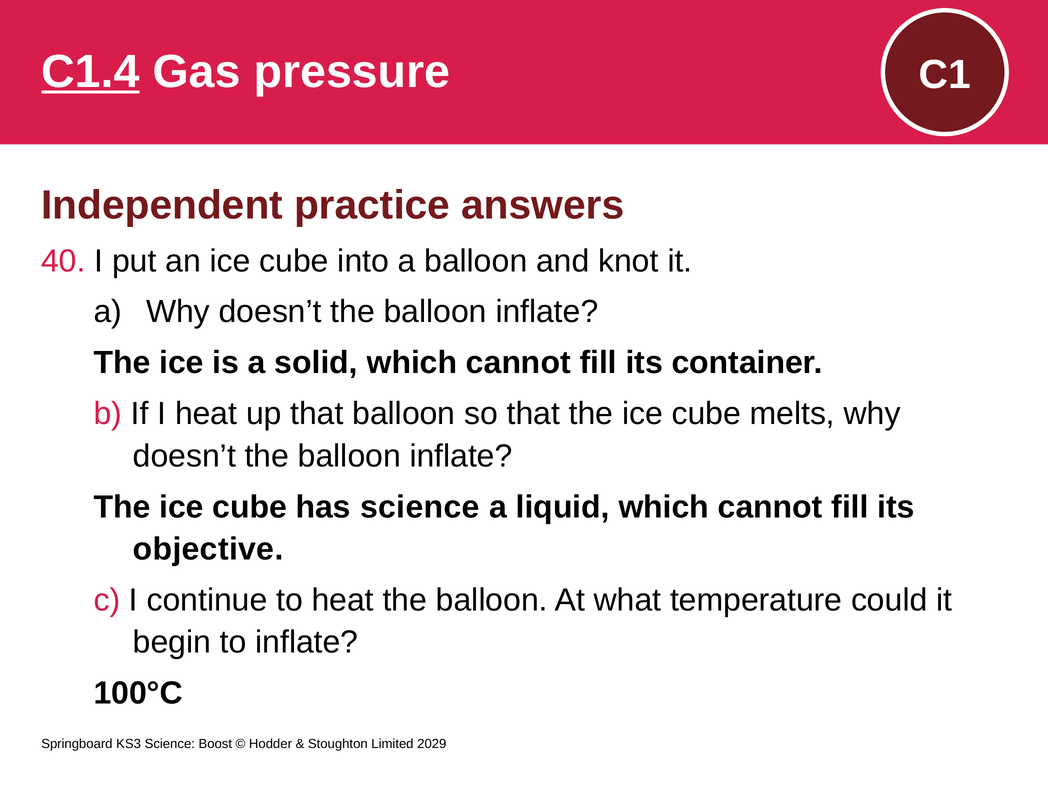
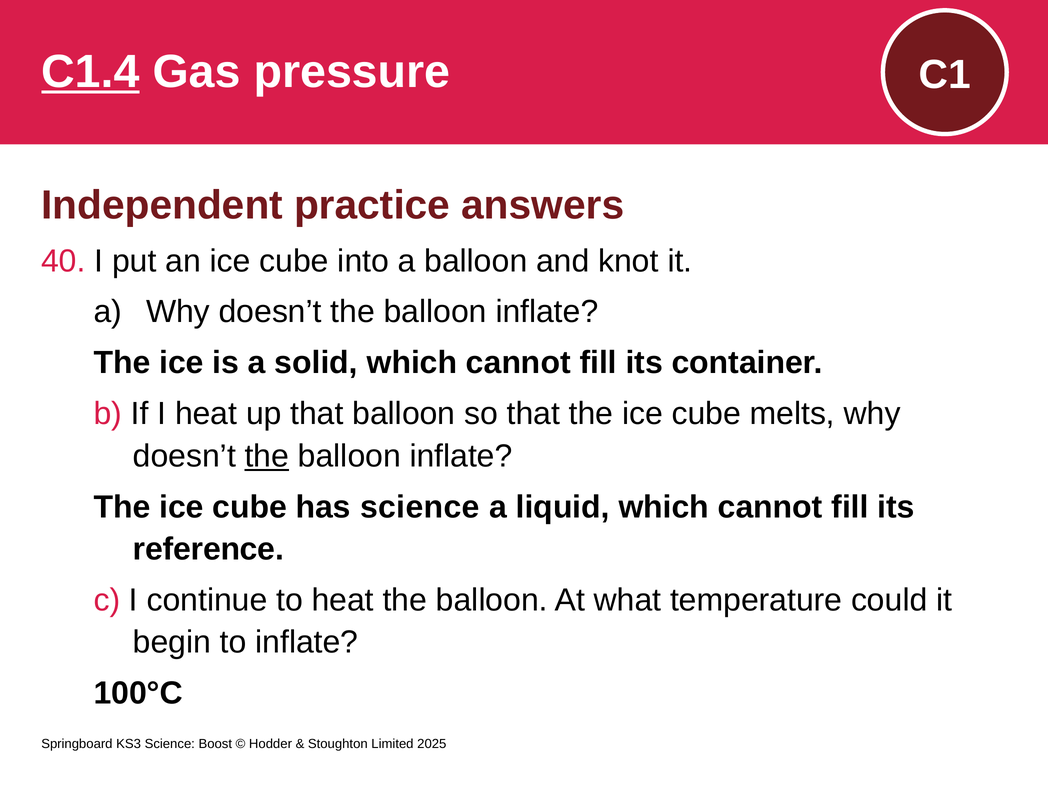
the at (267, 456) underline: none -> present
objective: objective -> reference
2029: 2029 -> 2025
